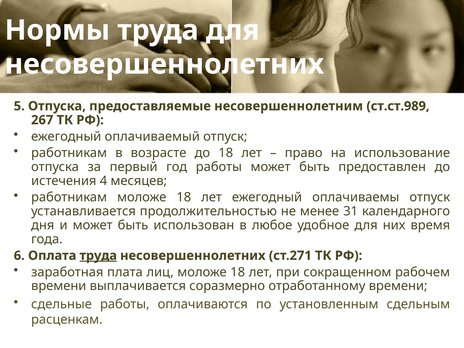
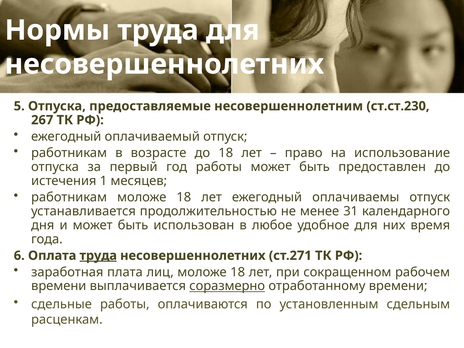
ст.ст.989: ст.ст.989 -> ст.ст.230
4: 4 -> 1
соразмерно underline: none -> present
